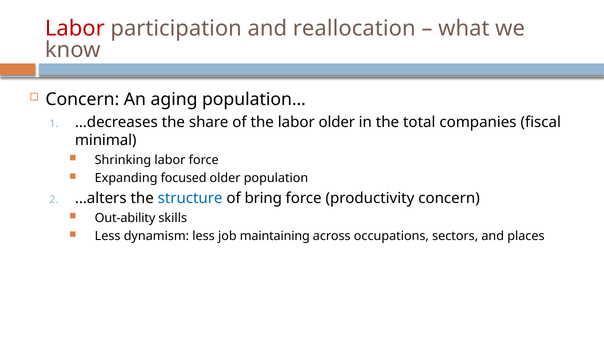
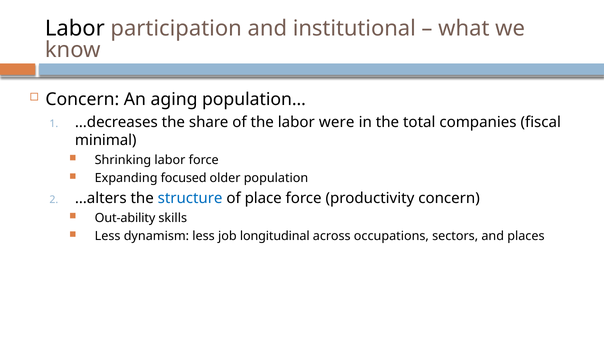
Labor at (75, 29) colour: red -> black
reallocation: reallocation -> institutional
labor older: older -> were
bring: bring -> place
maintaining: maintaining -> longitudinal
